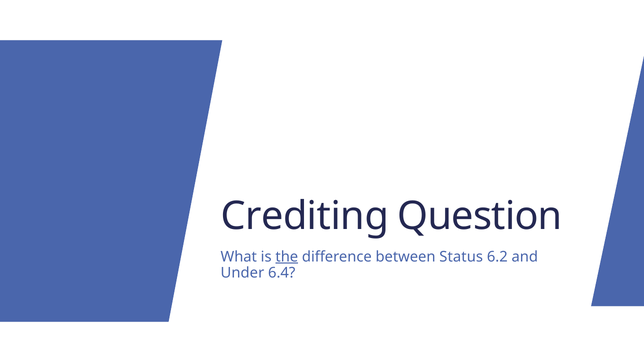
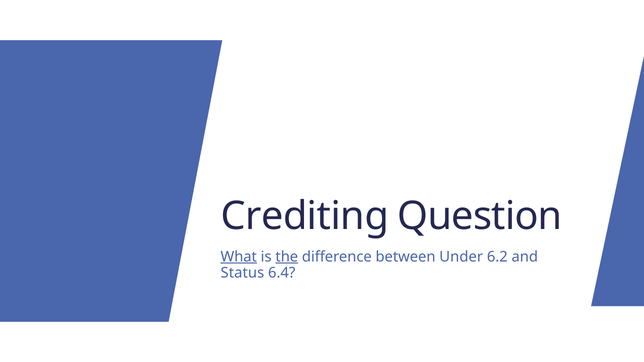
What underline: none -> present
Status: Status -> Under
Under: Under -> Status
